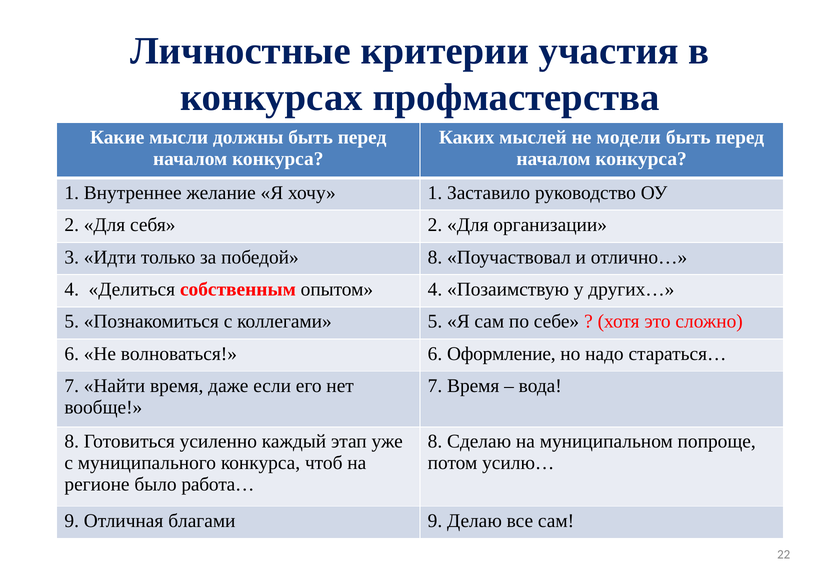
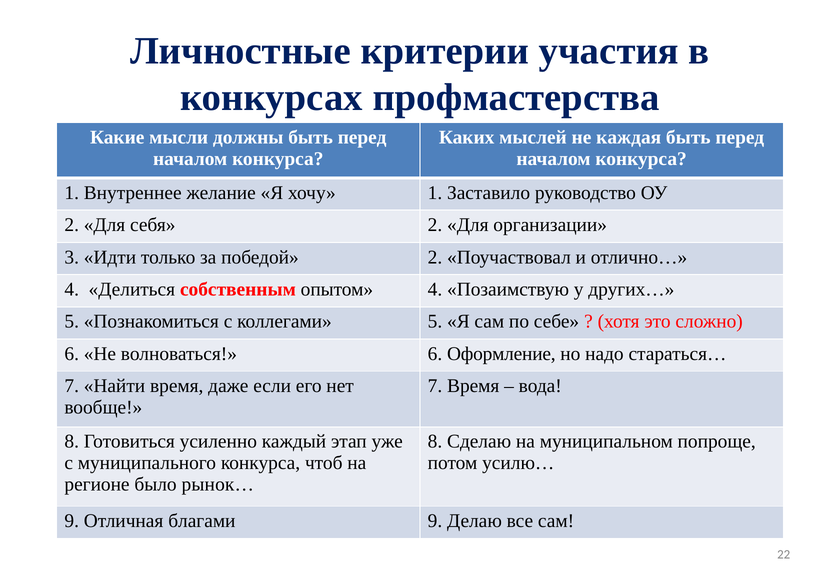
модели: модели -> каждая
победой 8: 8 -> 2
работа…: работа… -> рынок…
